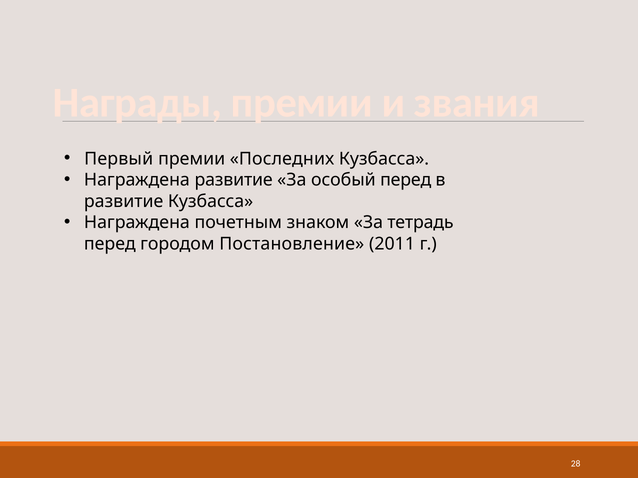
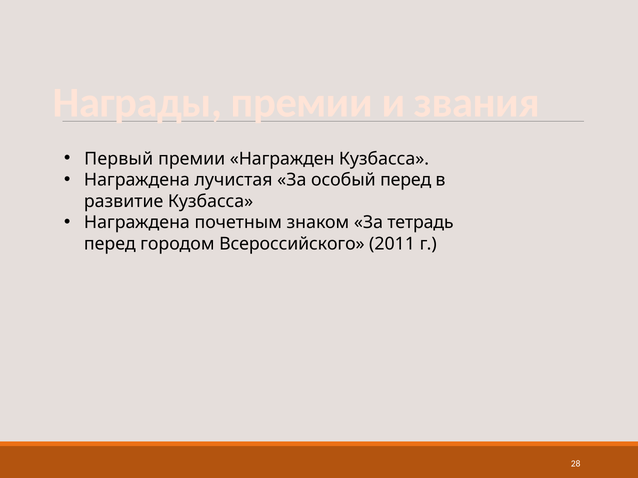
Последних: Последних -> Награжден
Награждена развитие: развитие -> лучистая
Постановление: Постановление -> Всероссийского
